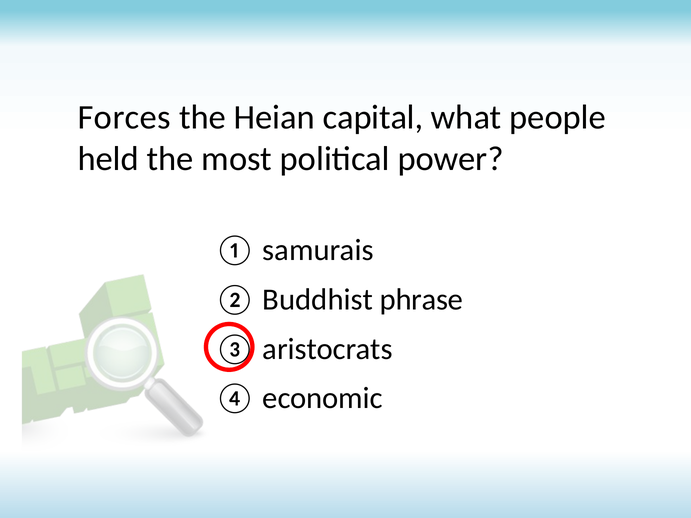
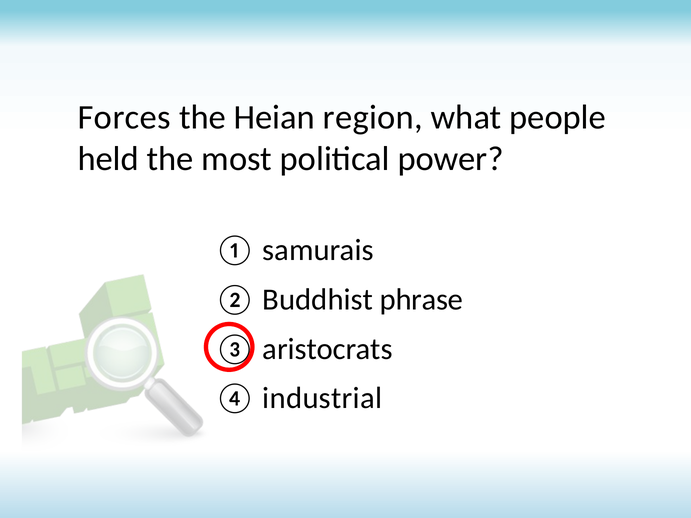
capital: capital -> region
economic: economic -> industrial
